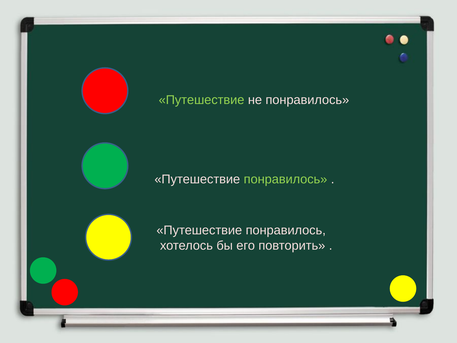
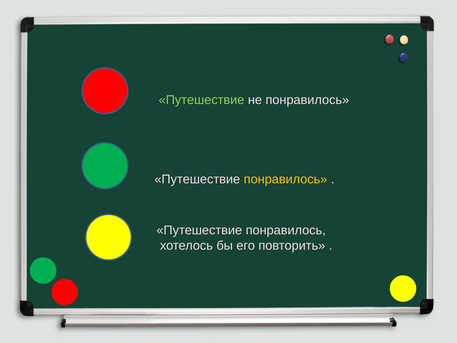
понравилось at (286, 179) colour: light green -> yellow
